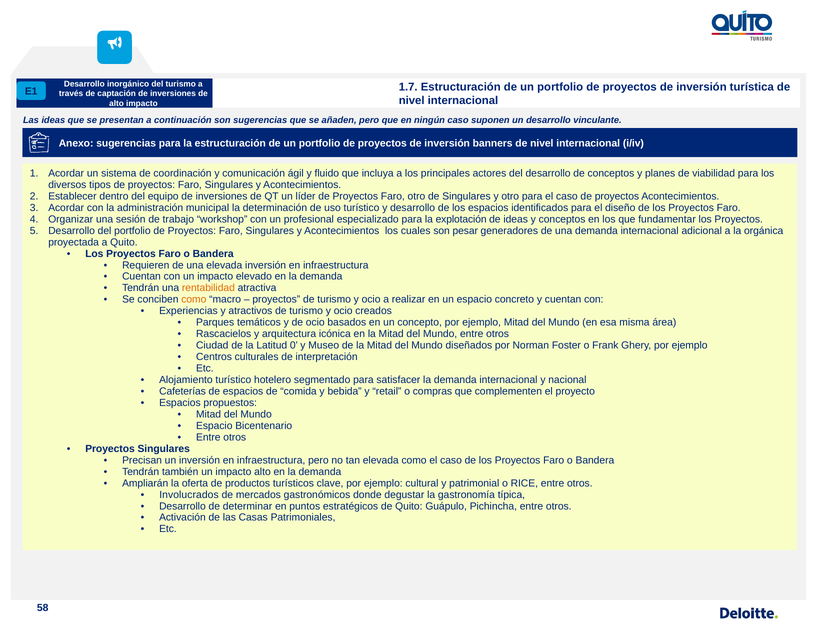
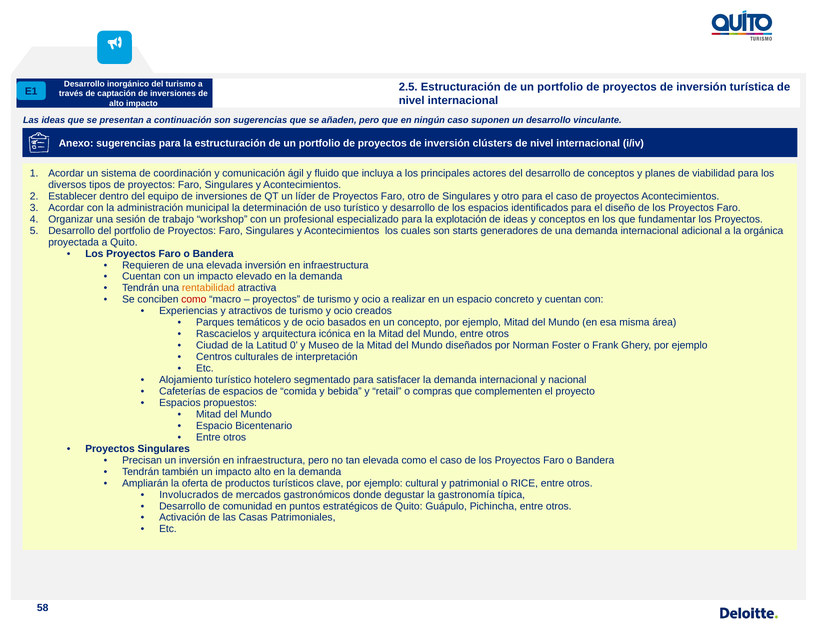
1.7: 1.7 -> 2.5
banners: banners -> clústers
pesar: pesar -> starts
como at (194, 300) colour: orange -> red
determinar: determinar -> comunidad
